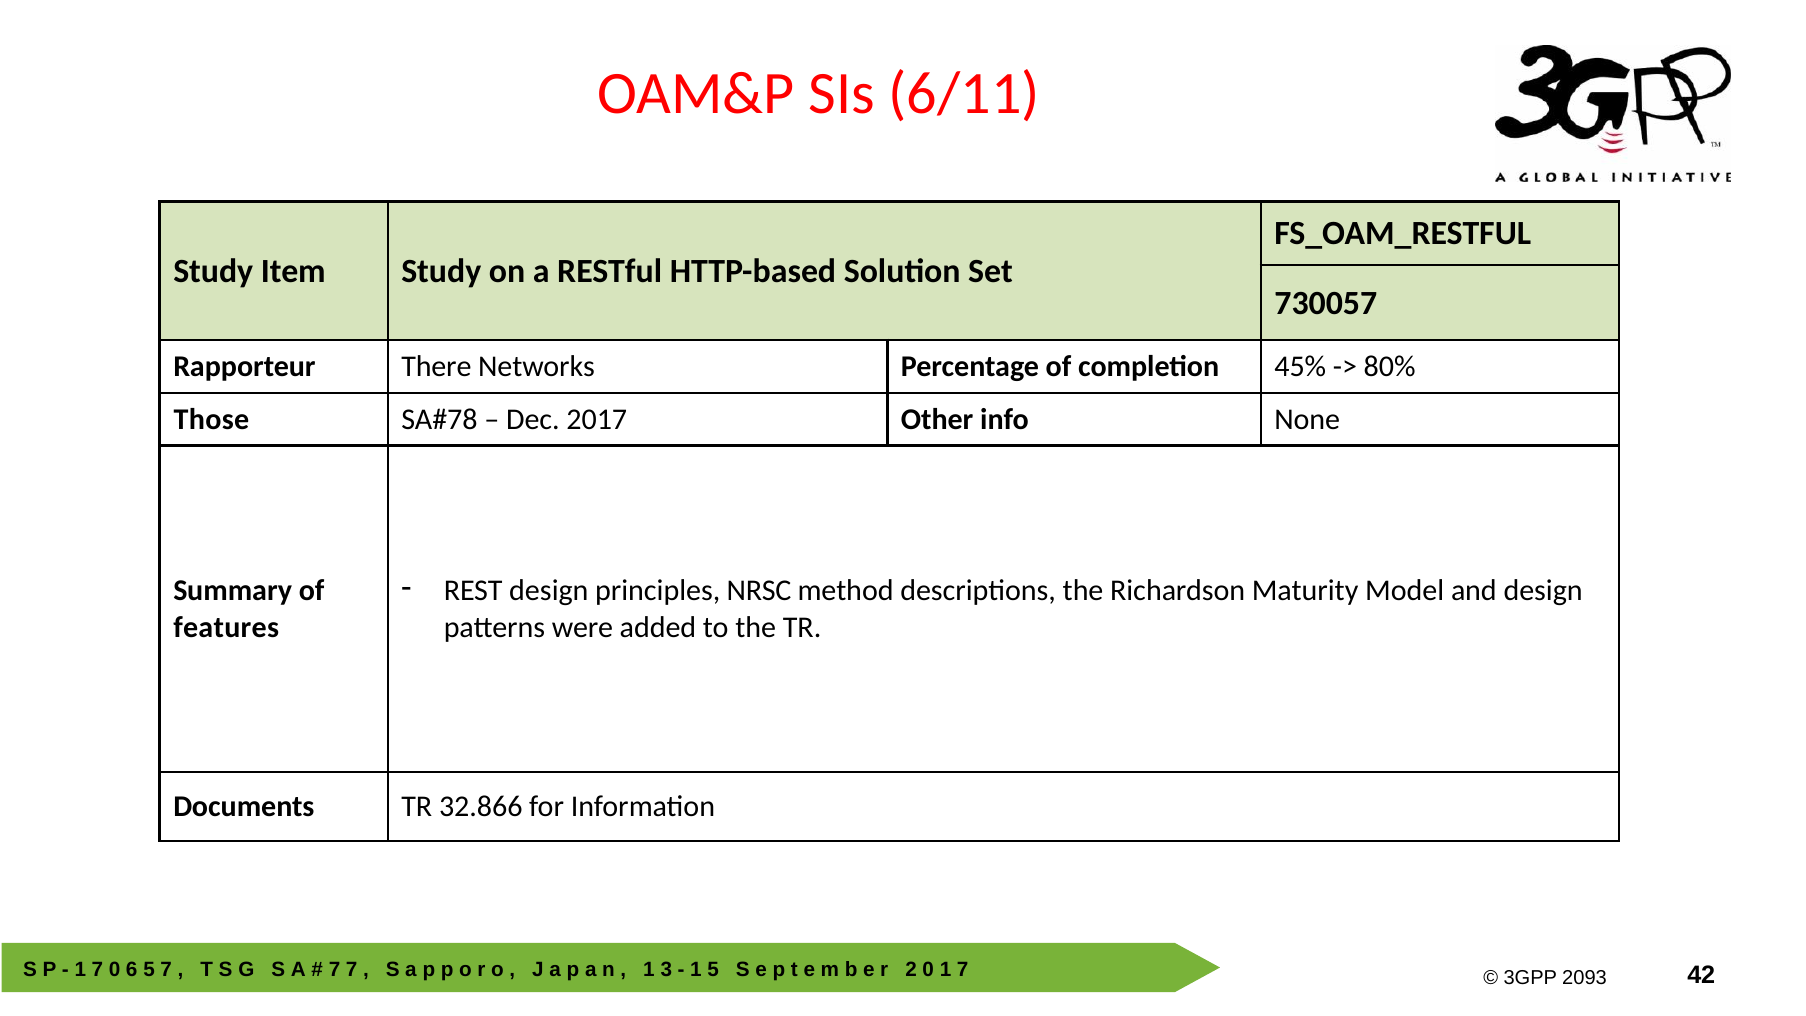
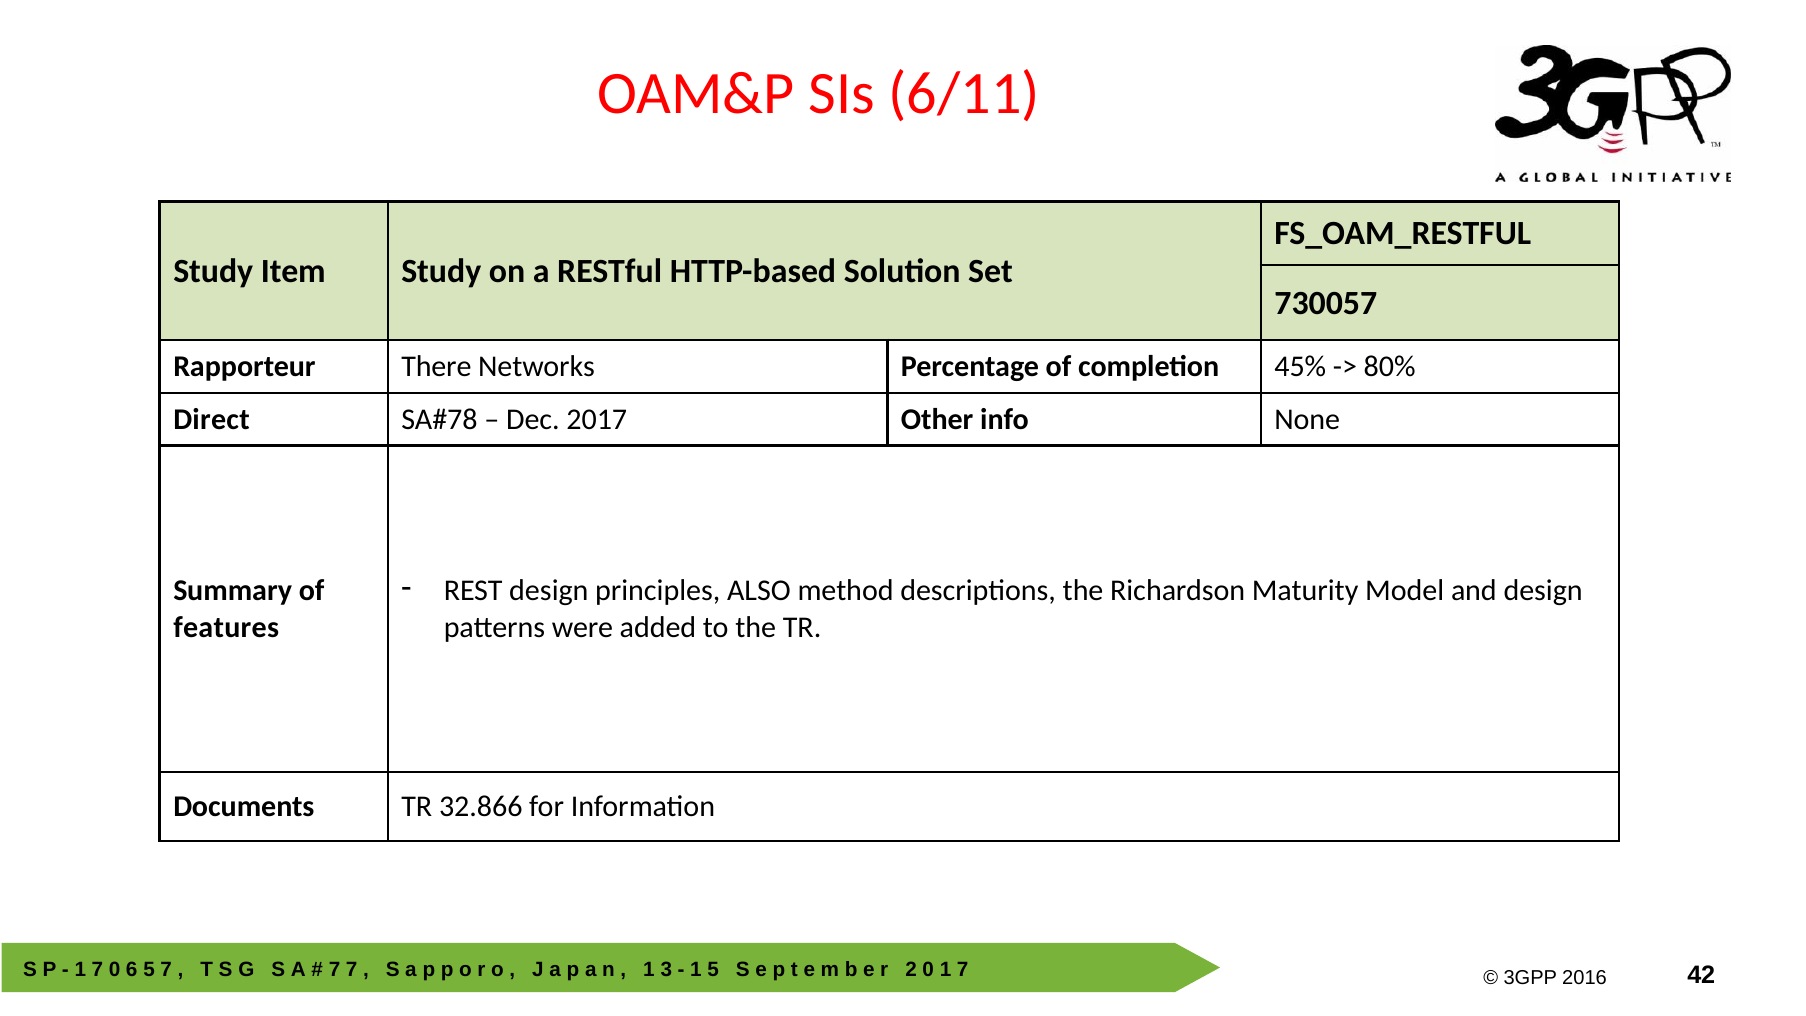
Those: Those -> Direct
NRSC: NRSC -> ALSO
2093: 2093 -> 2016
